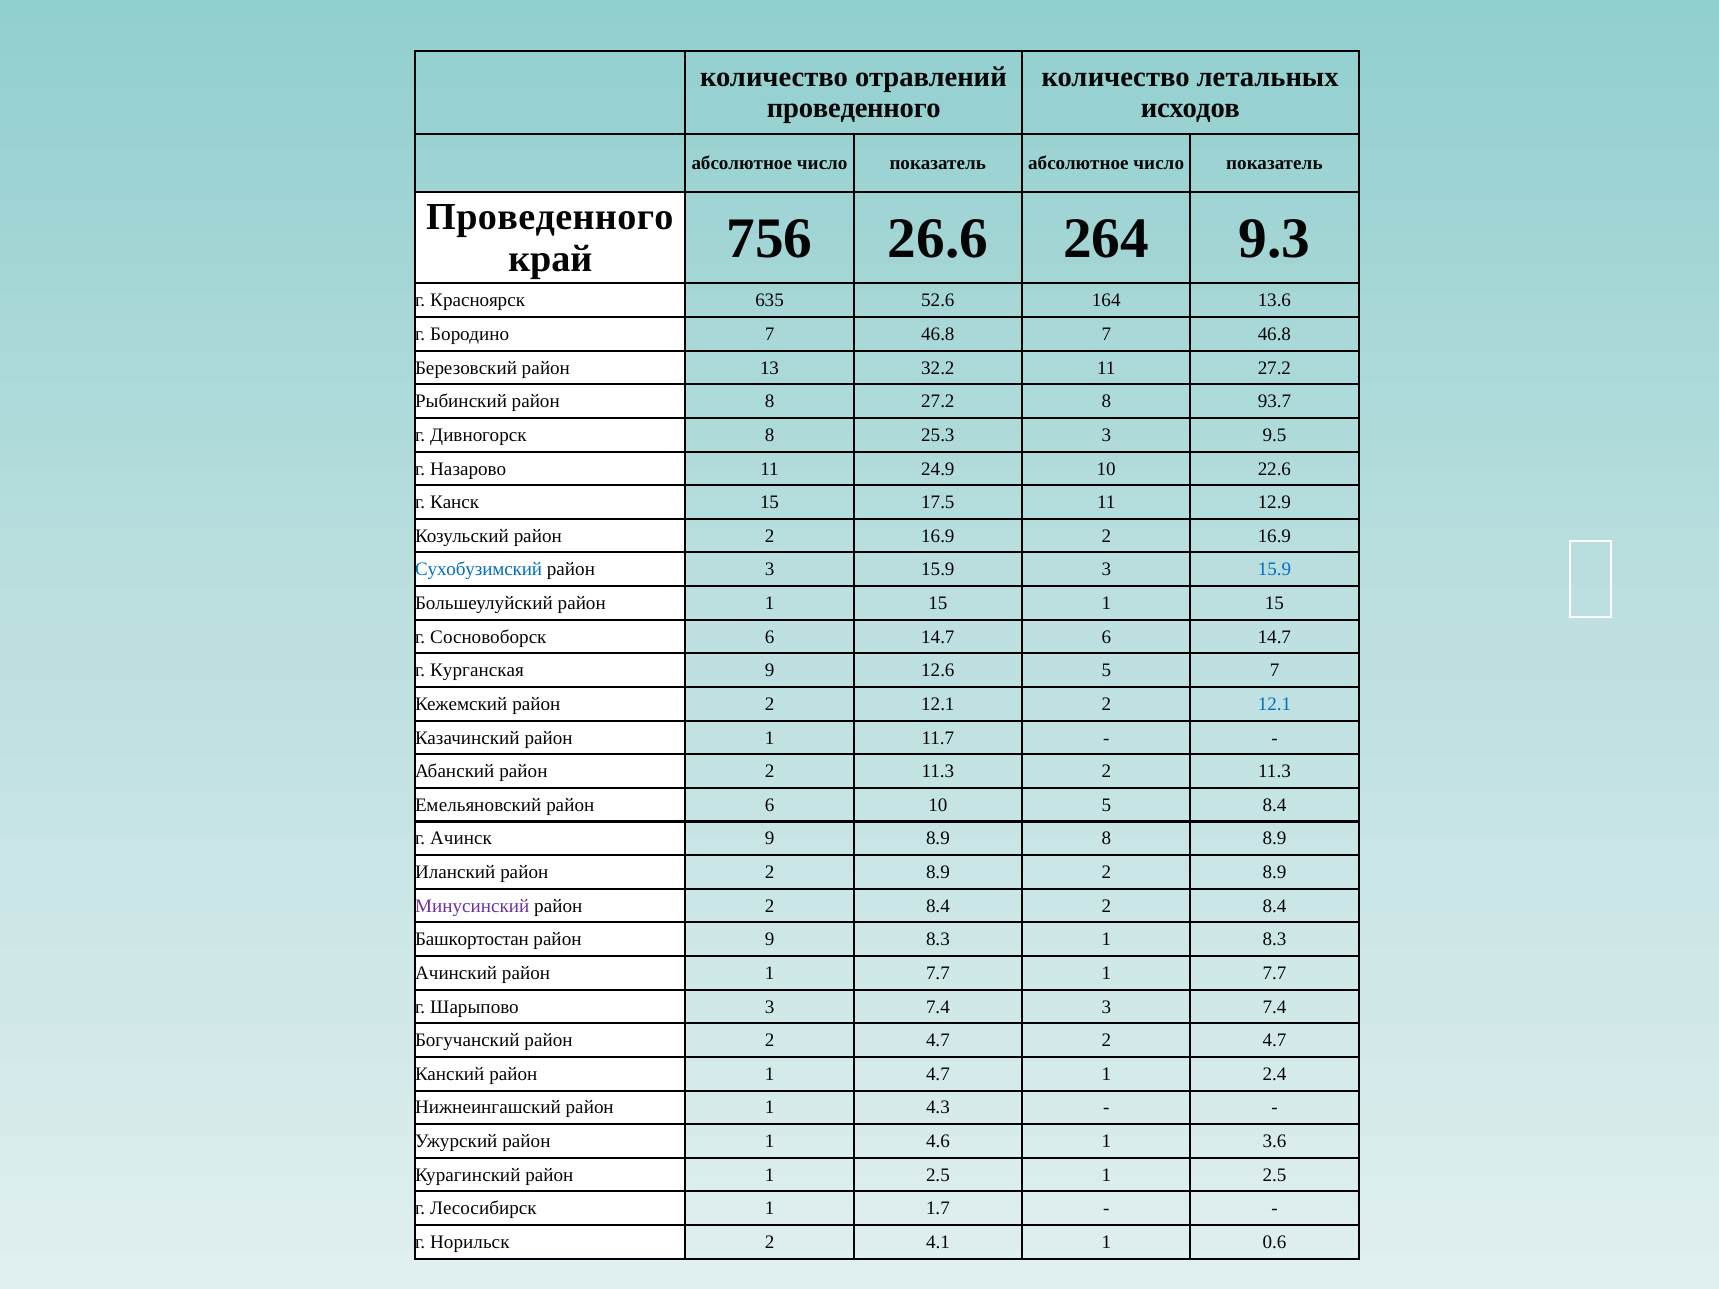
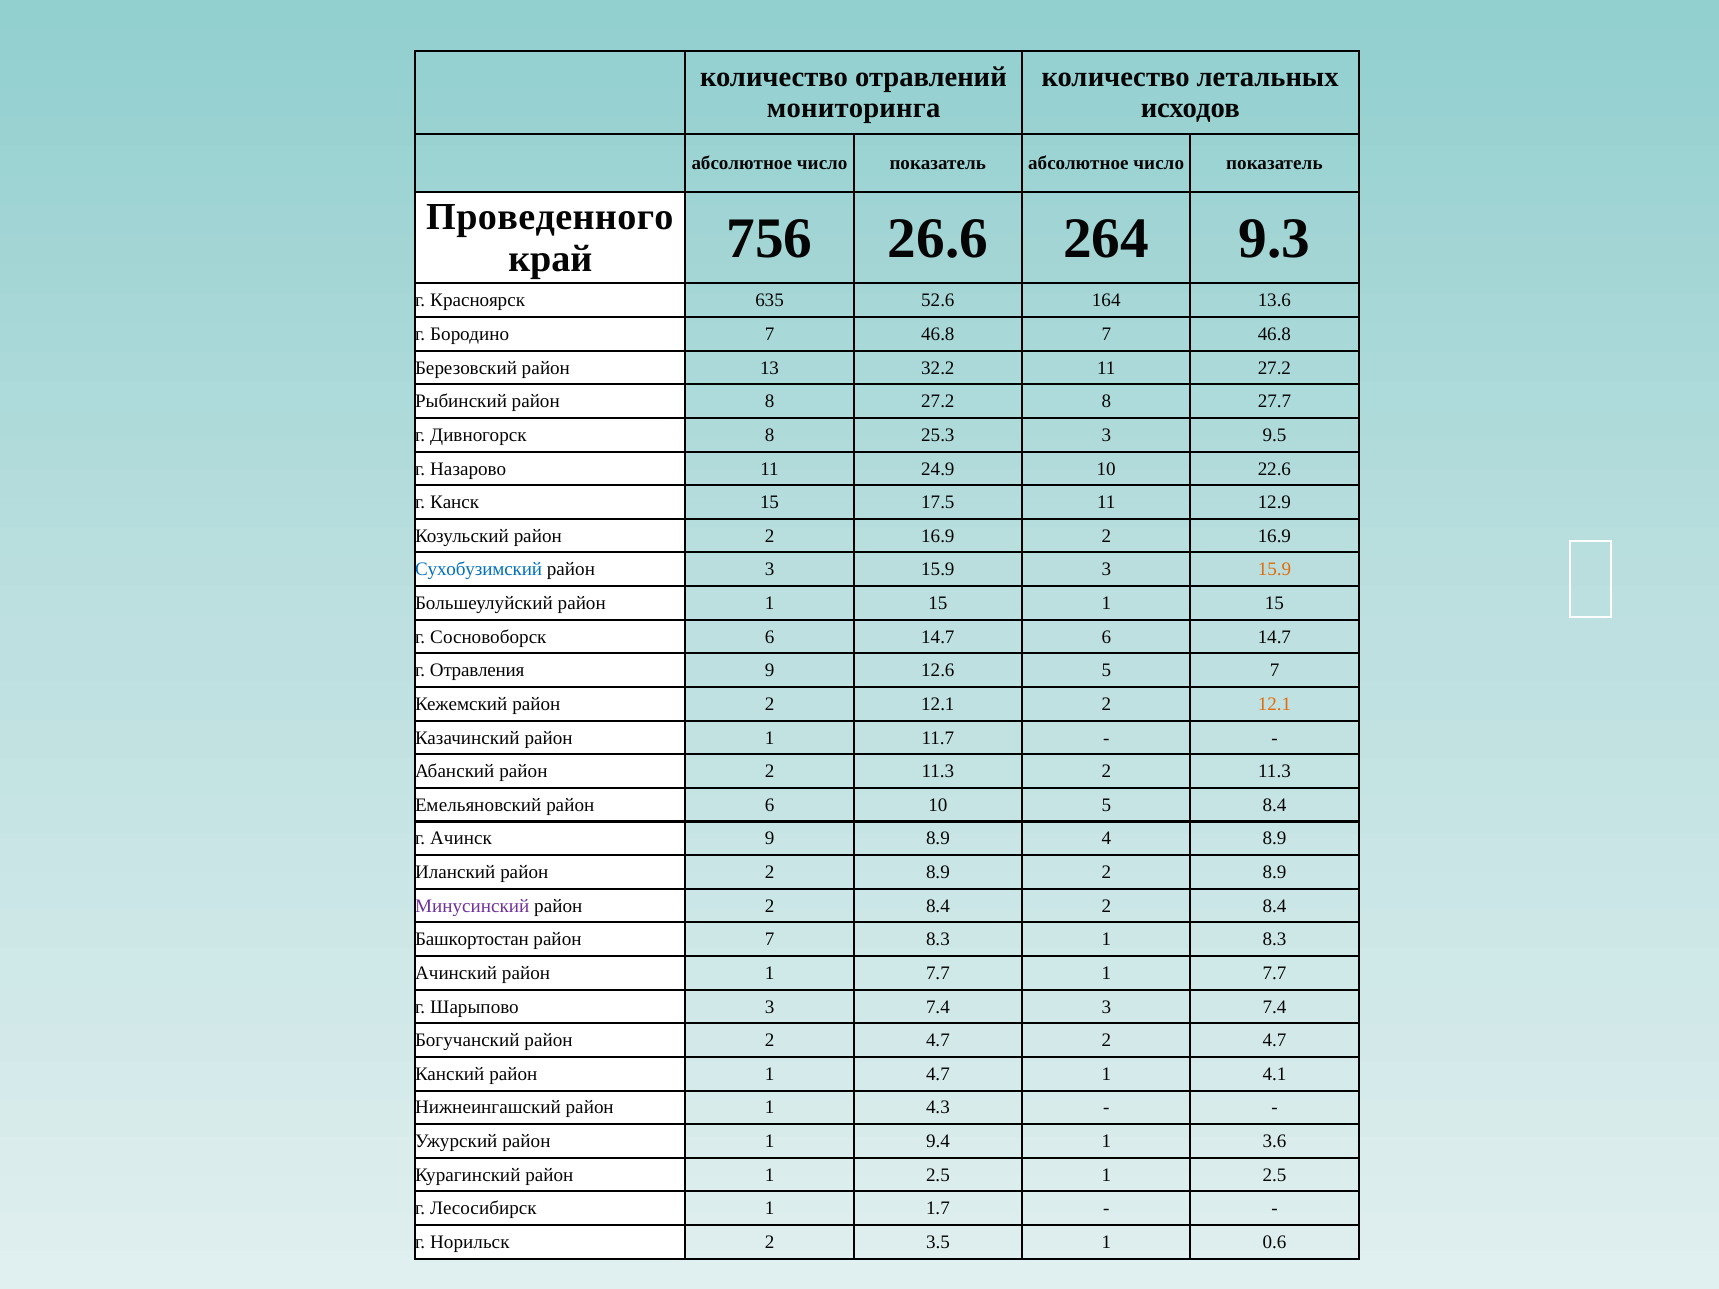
проведенного at (854, 109): проведенного -> мониторинга
93.7: 93.7 -> 27.7
15.9 at (1274, 570) colour: blue -> orange
Курганская: Курганская -> Отравления
12.1 at (1274, 704) colour: blue -> orange
8.9 8: 8 -> 4
район 9: 9 -> 7
2.4: 2.4 -> 4.1
4.6: 4.6 -> 9.4
4.1: 4.1 -> 3.5
